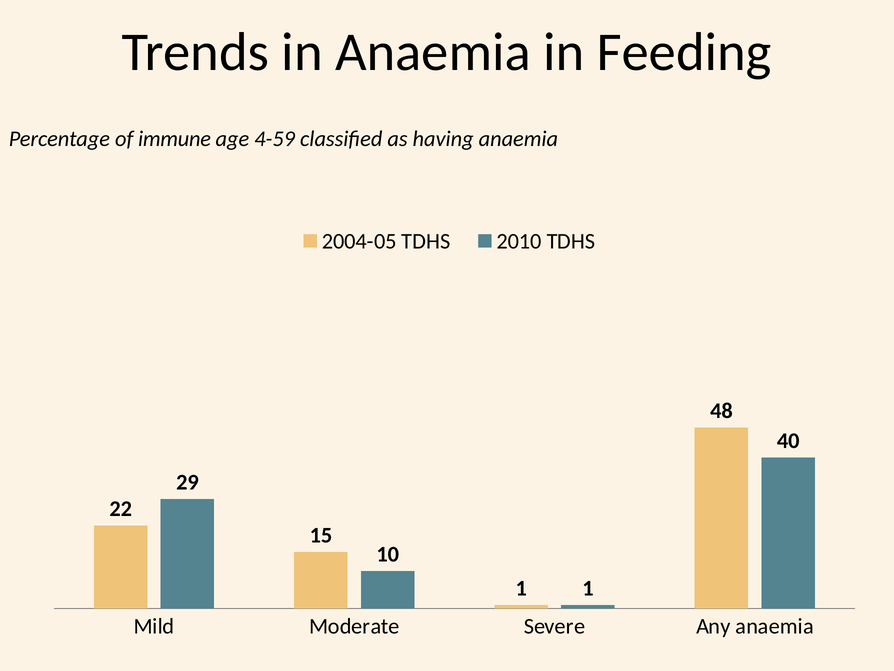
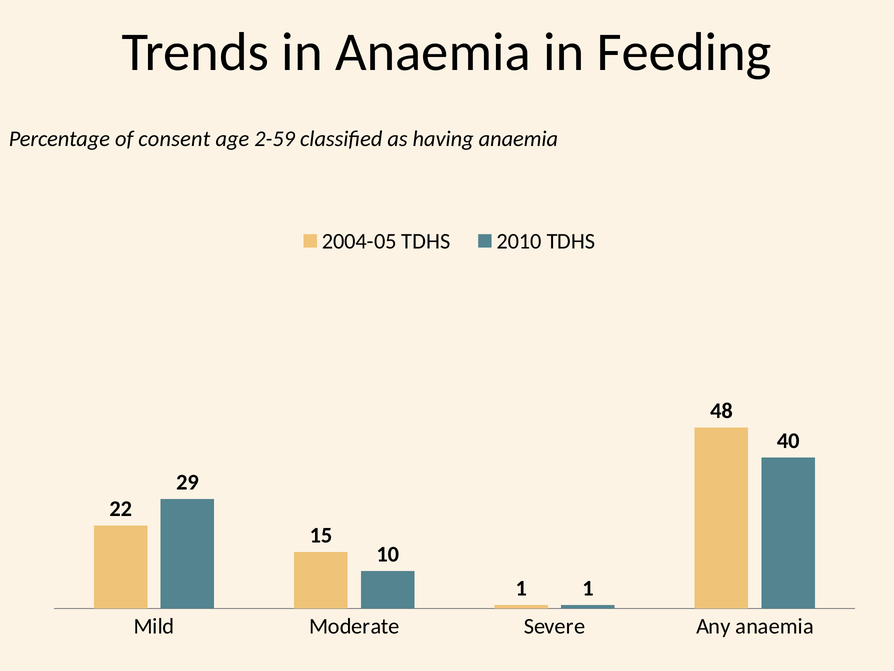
immune: immune -> consent
4-59: 4-59 -> 2-59
